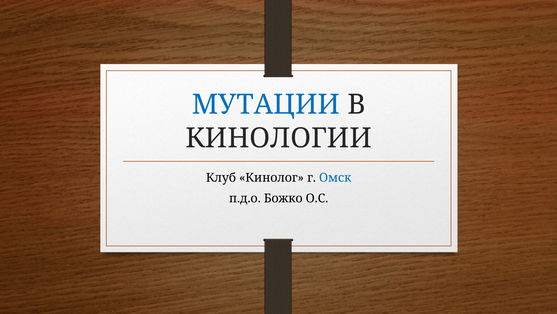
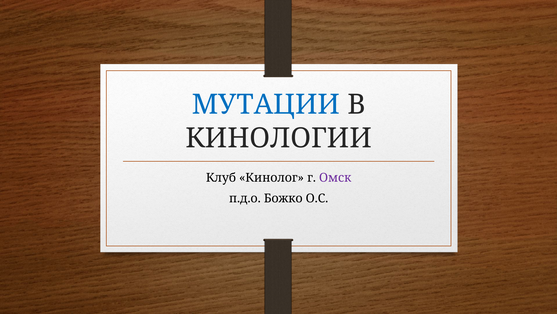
Омск colour: blue -> purple
